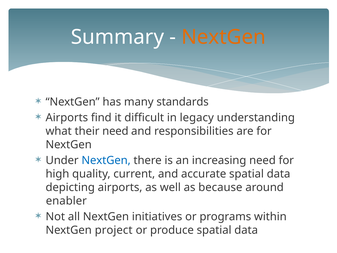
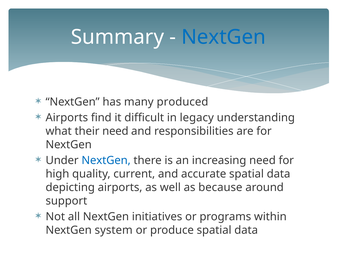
NextGen at (224, 37) colour: orange -> blue
standards: standards -> produced
enabler: enabler -> support
project: project -> system
